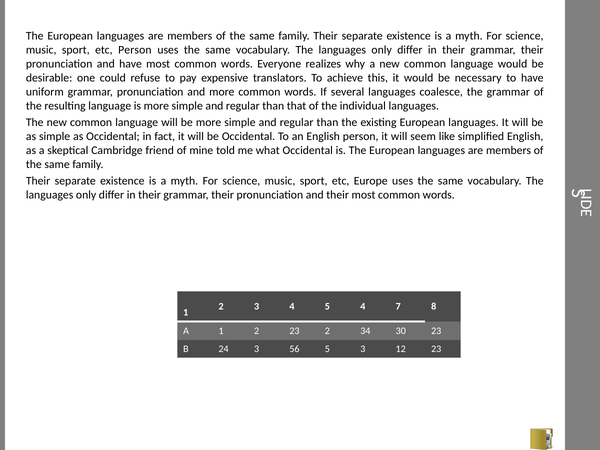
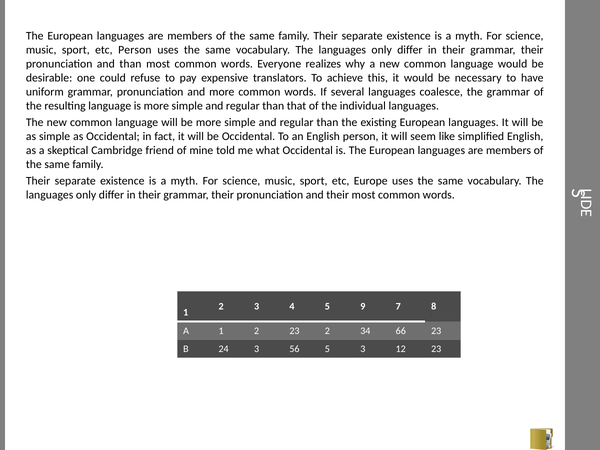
and have: have -> than
5 4: 4 -> 9
30: 30 -> 66
